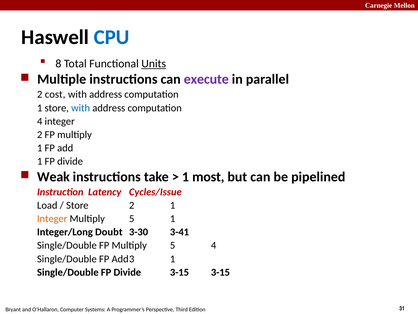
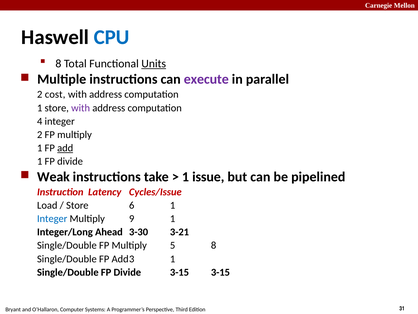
with at (81, 108) colour: blue -> purple
add underline: none -> present
most: most -> issue
Store 2: 2 -> 6
Integer at (52, 218) colour: orange -> blue
5 at (132, 218): 5 -> 9
Doubt: Doubt -> Ahead
3-41: 3-41 -> 3-21
5 4: 4 -> 8
